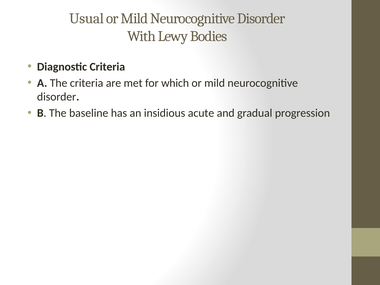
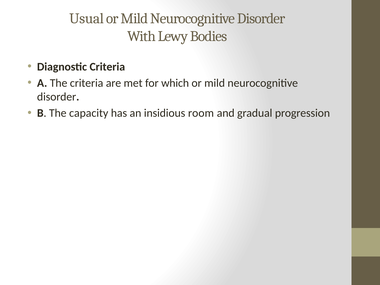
baseline: baseline -> capacity
acute: acute -> room
